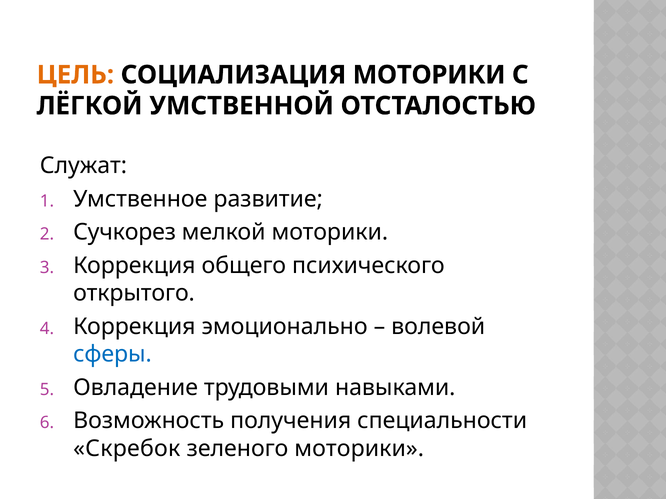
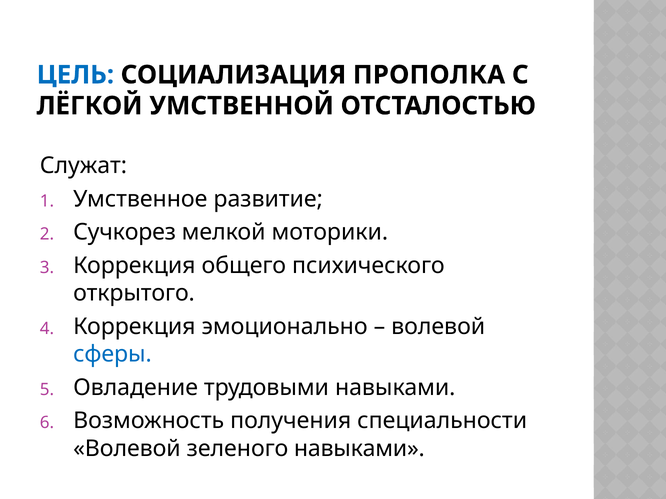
ЦЕЛЬ colour: orange -> blue
СОЦИАЛИЗАЦИЯ МОТОРИКИ: МОТОРИКИ -> ПРОПОЛКА
Скребок at (127, 449): Скребок -> Волевой
зеленого моторики: моторики -> навыками
